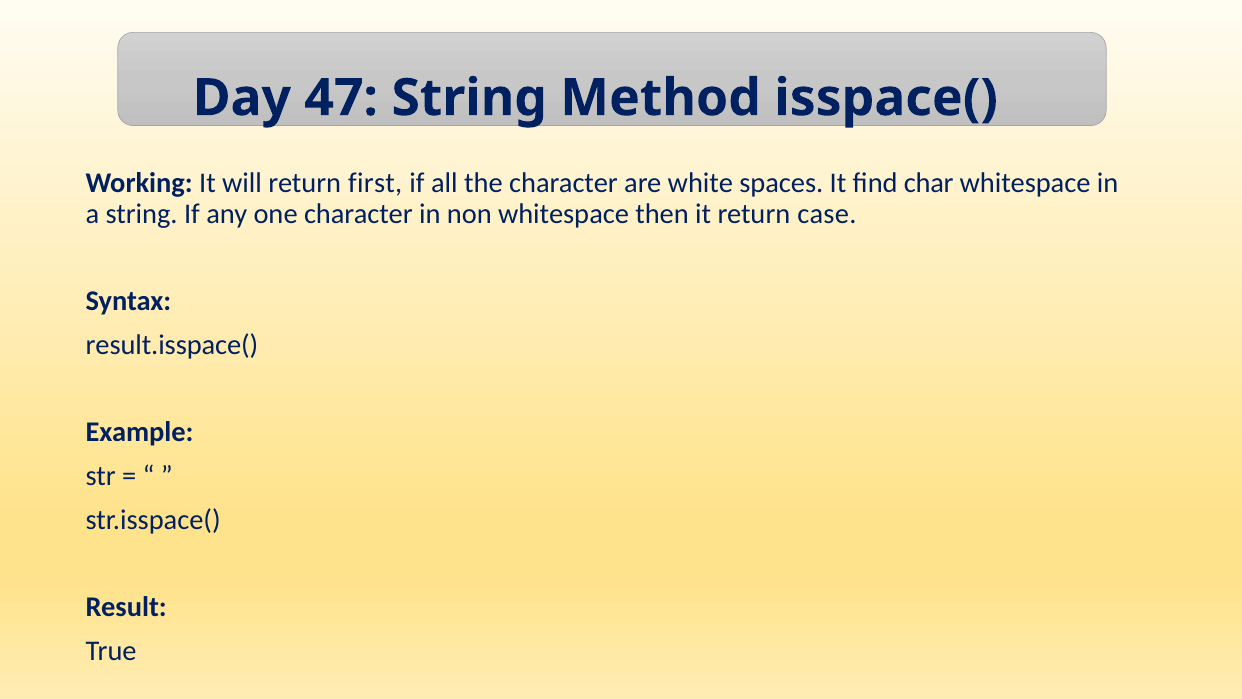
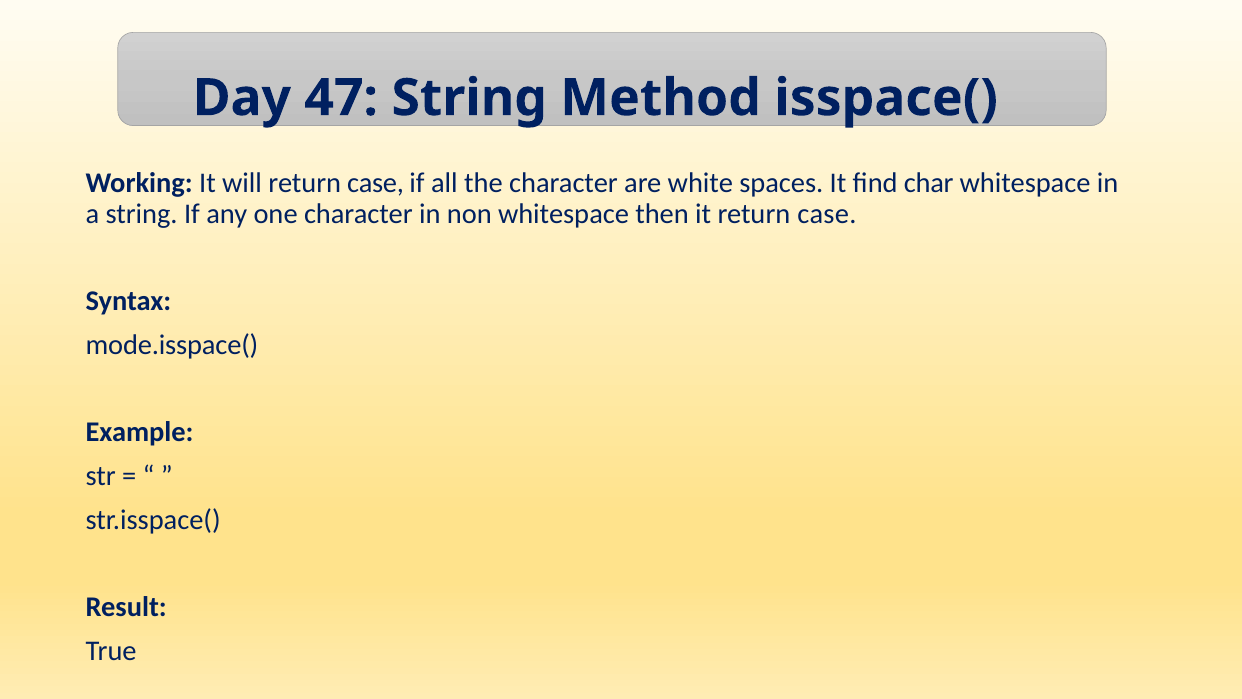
will return first: first -> case
result.isspace(: result.isspace( -> mode.isspace(
